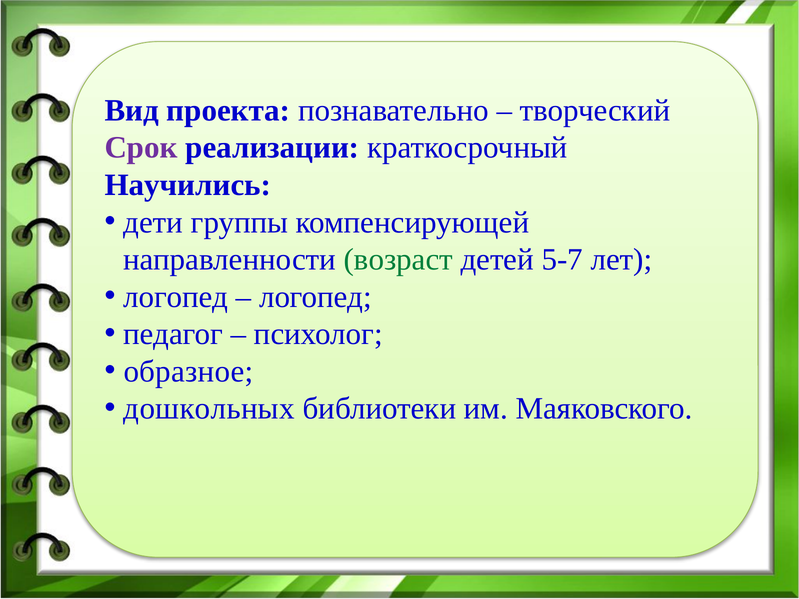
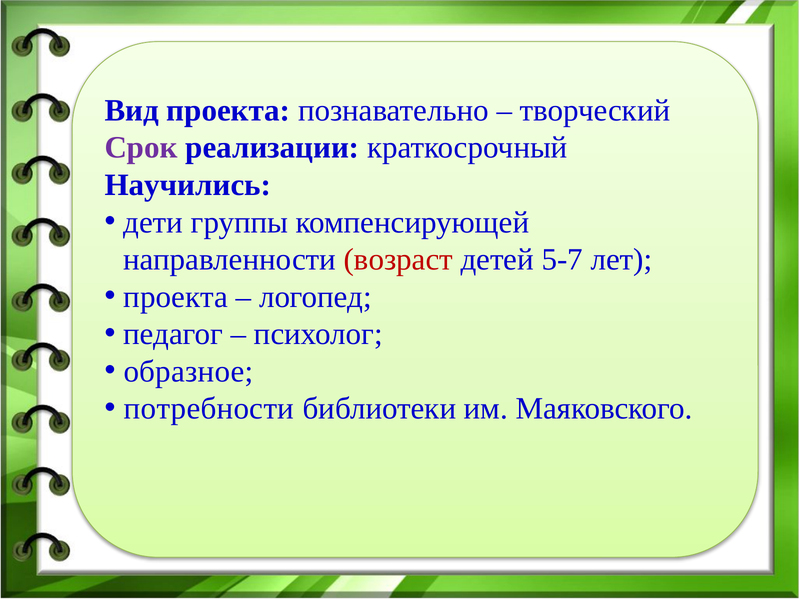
возраст colour: green -> red
логопед at (176, 297): логопед -> проекта
дошкольных: дошкольных -> потребности
